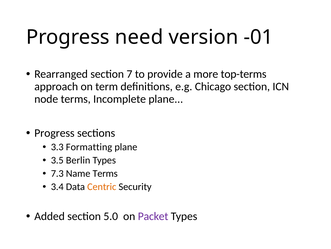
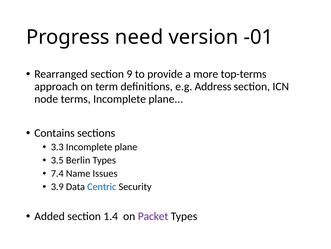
7: 7 -> 9
Chicago: Chicago -> Address
Progress at (54, 133): Progress -> Contains
3.3 Formatting: Formatting -> Incomplete
7.3: 7.3 -> 7.4
Name Terms: Terms -> Issues
3.4: 3.4 -> 3.9
Centric colour: orange -> blue
5.0: 5.0 -> 1.4
